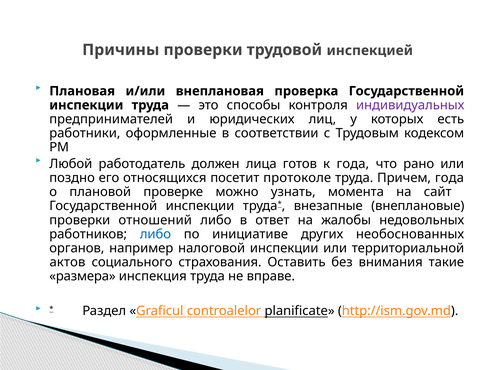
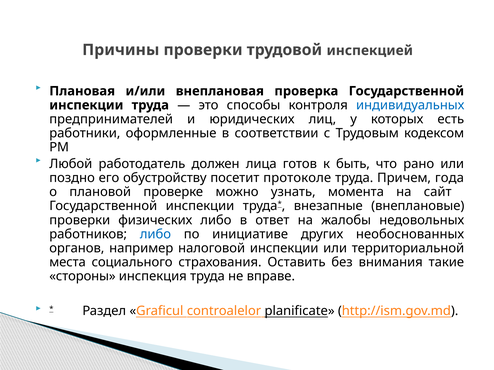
индивидуальных colour: purple -> blue
к года: года -> быть
относящихся: относящихся -> обустройству
отношений: отношений -> физических
актов: актов -> места
размера: размера -> стороны
